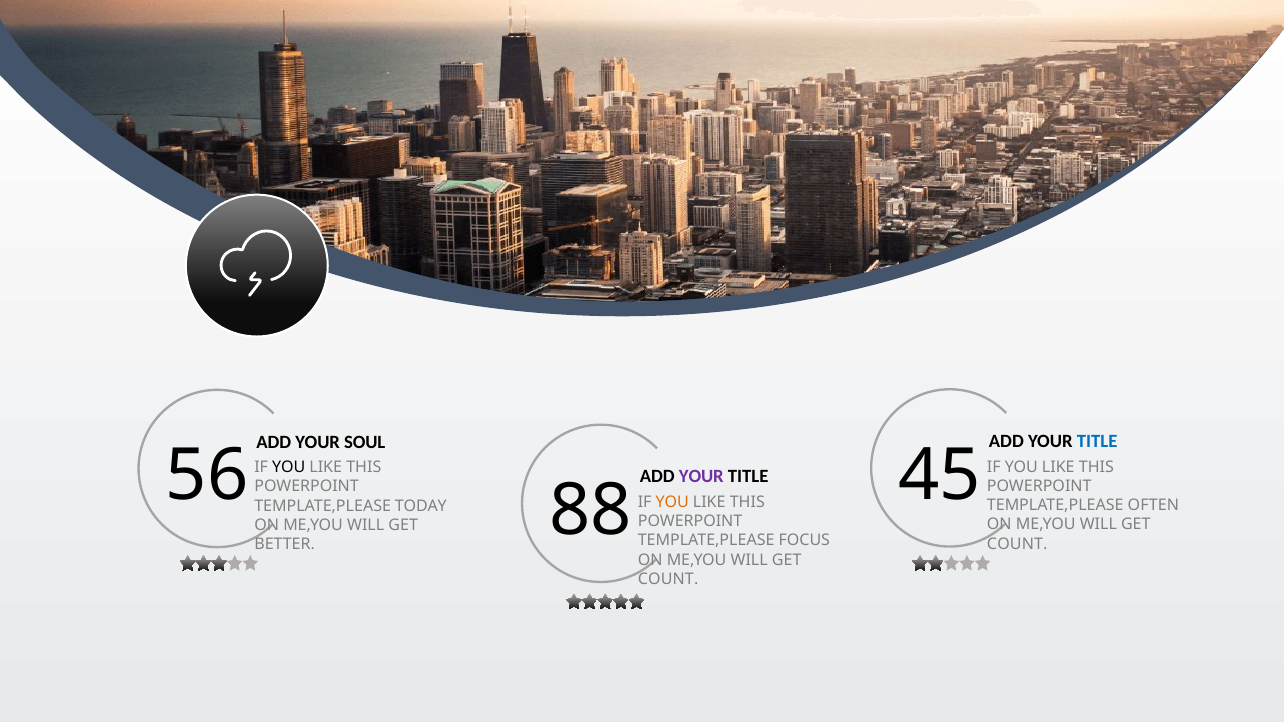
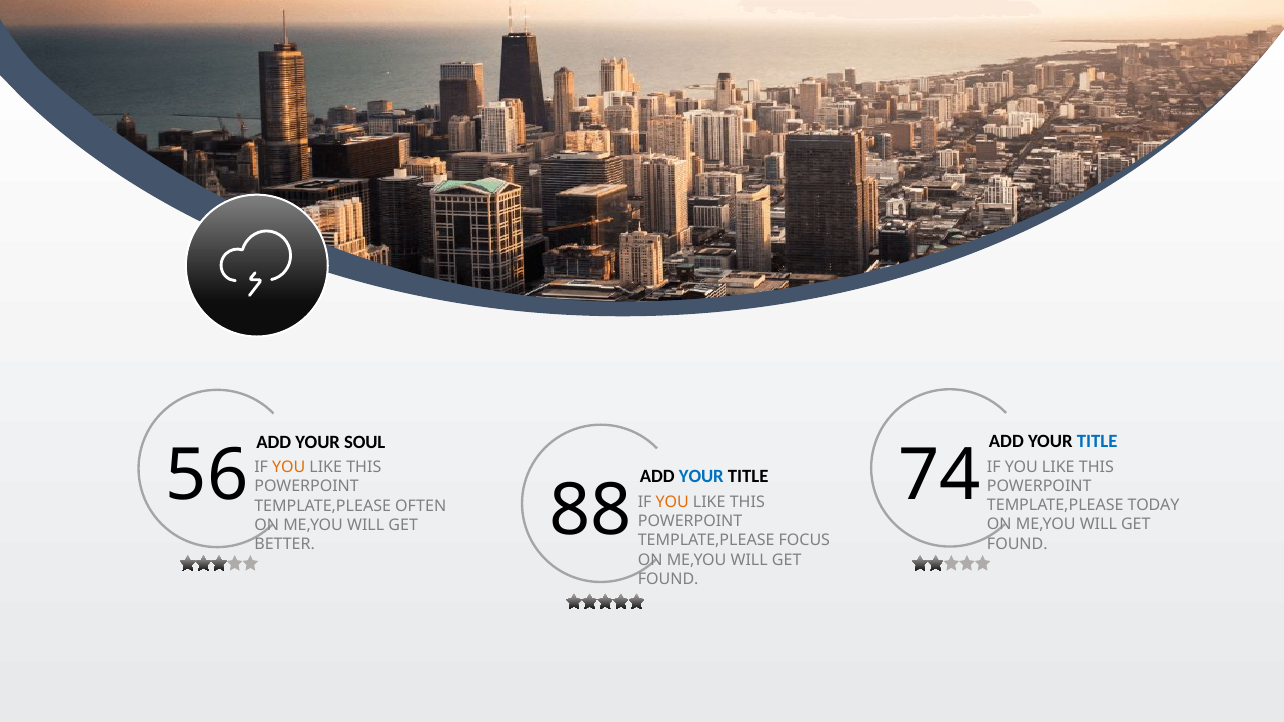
YOU at (289, 467) colour: black -> orange
YOUR at (701, 477) colour: purple -> blue
45: 45 -> 74
OFTEN: OFTEN -> TODAY
TODAY: TODAY -> OFTEN
COUNT at (1017, 544): COUNT -> FOUND
COUNT at (668, 579): COUNT -> FOUND
